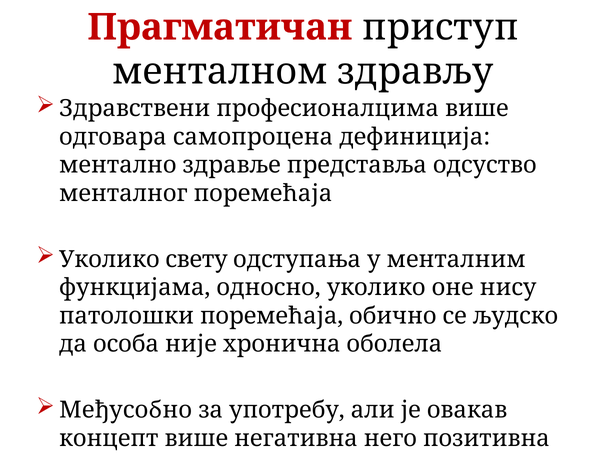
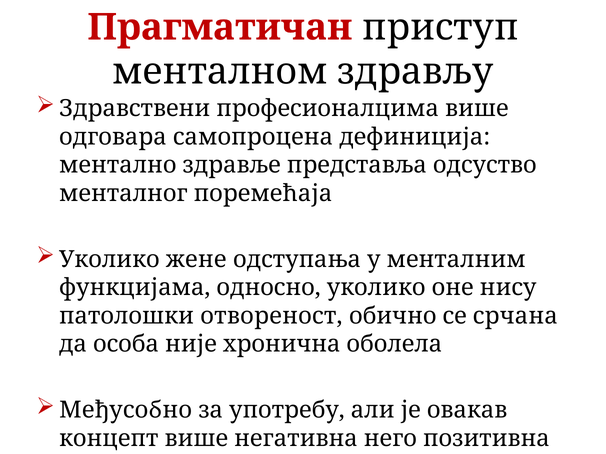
свету: свету -> жене
патолошки поремећаја: поремећаја -> отвореност
људско: људско -> срчана
